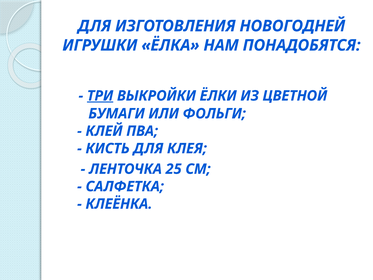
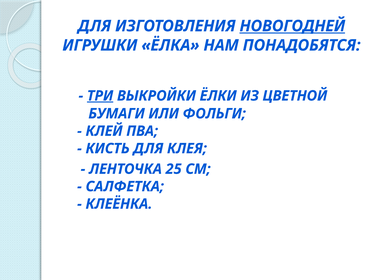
НОВОГОДНЕЙ underline: none -> present
